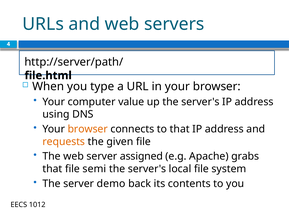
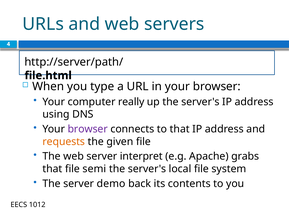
value: value -> really
browser at (88, 129) colour: orange -> purple
assigned: assigned -> interpret
